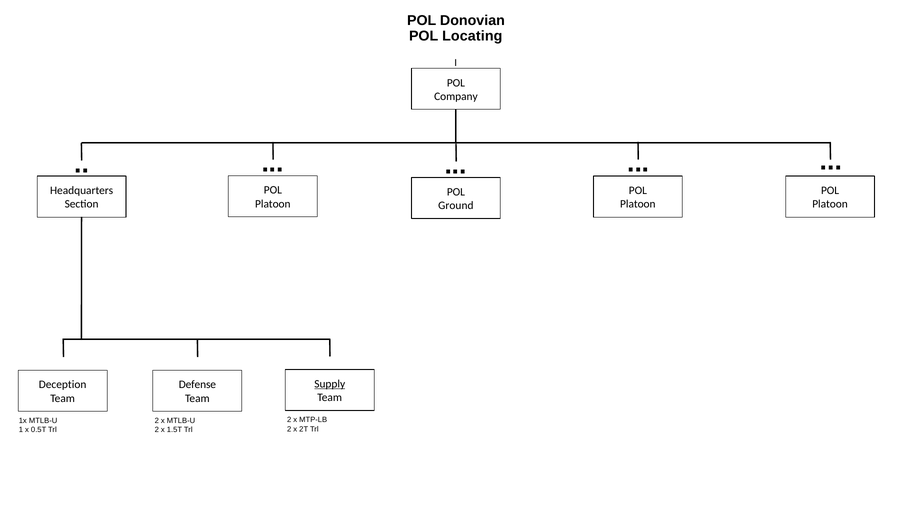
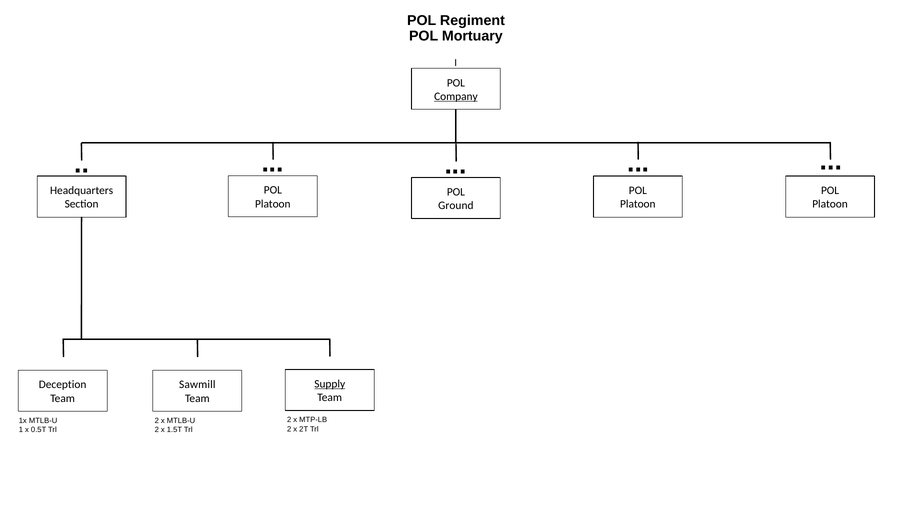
Donovian: Donovian -> Regiment
Locating: Locating -> Mortuary
Company underline: none -> present
Defense: Defense -> Sawmill
